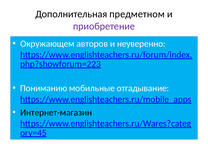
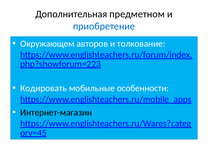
приобретение colour: purple -> blue
неуверенно: неуверенно -> толкование
Пониманию: Пониманию -> Кодировать
отгадывание: отгадывание -> особенности
